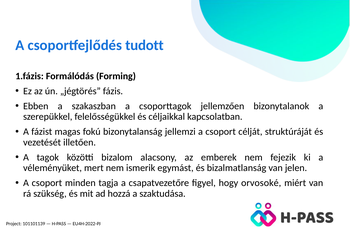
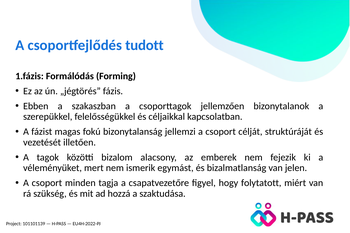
orvosoké: orvosoké -> folytatott
